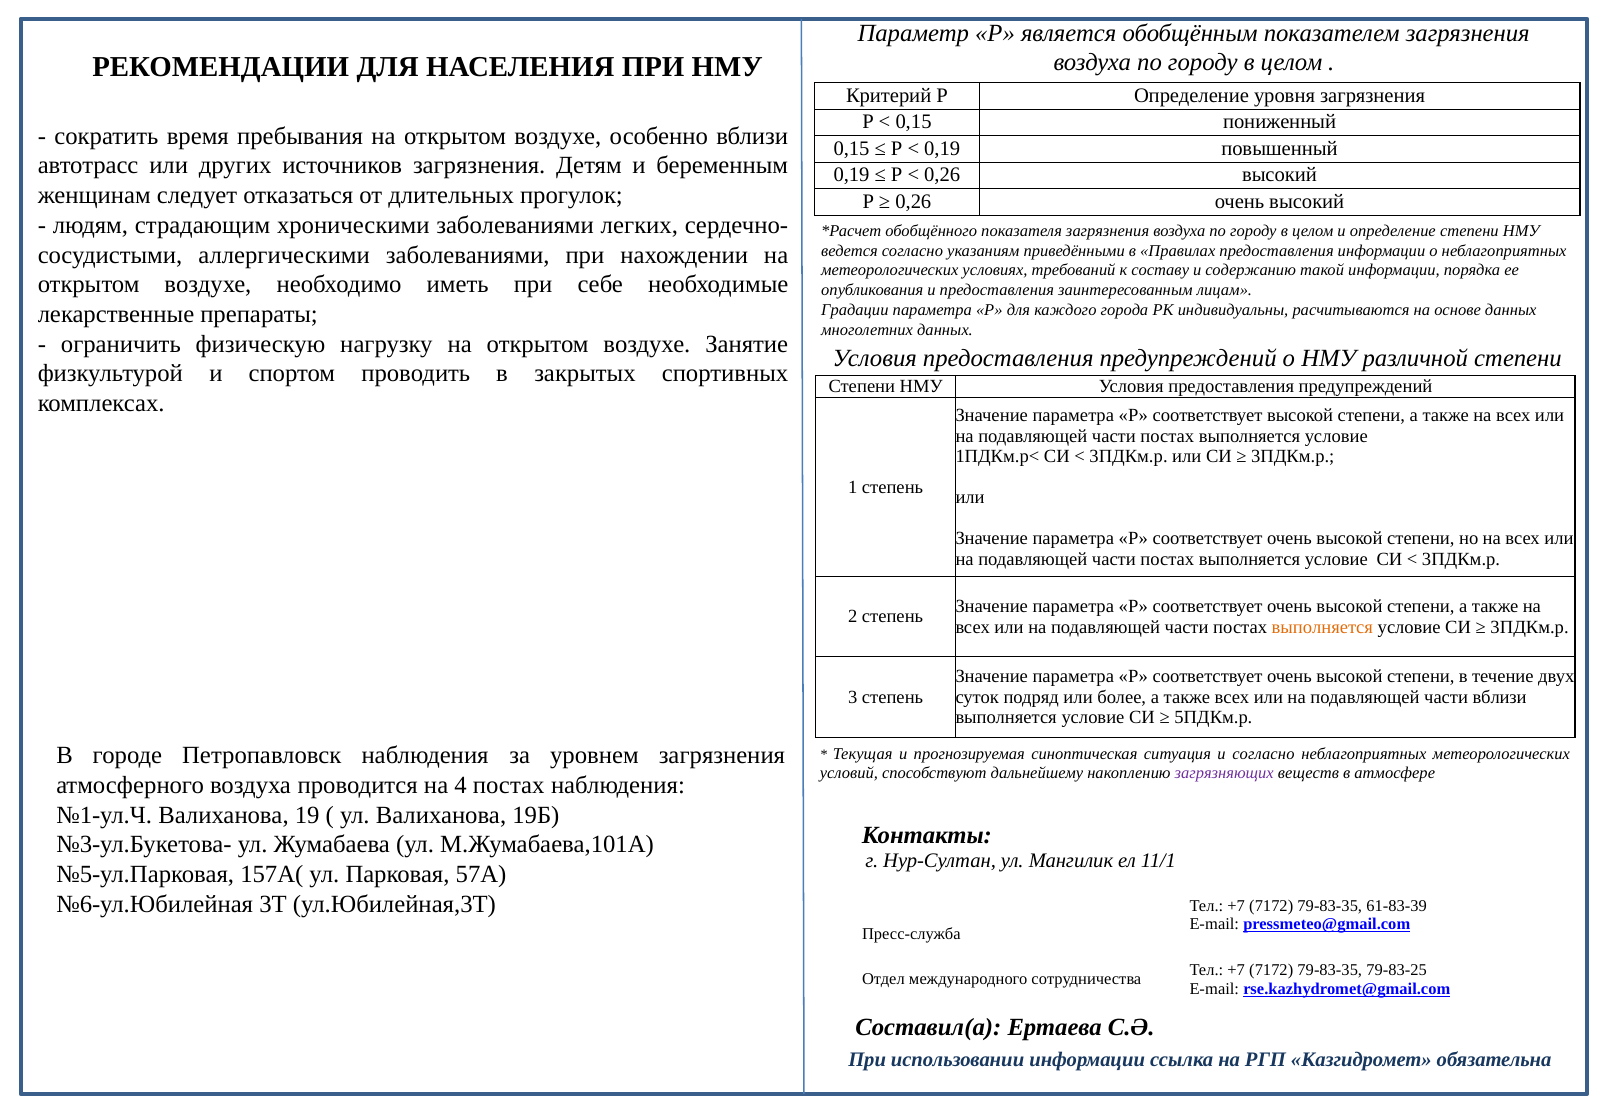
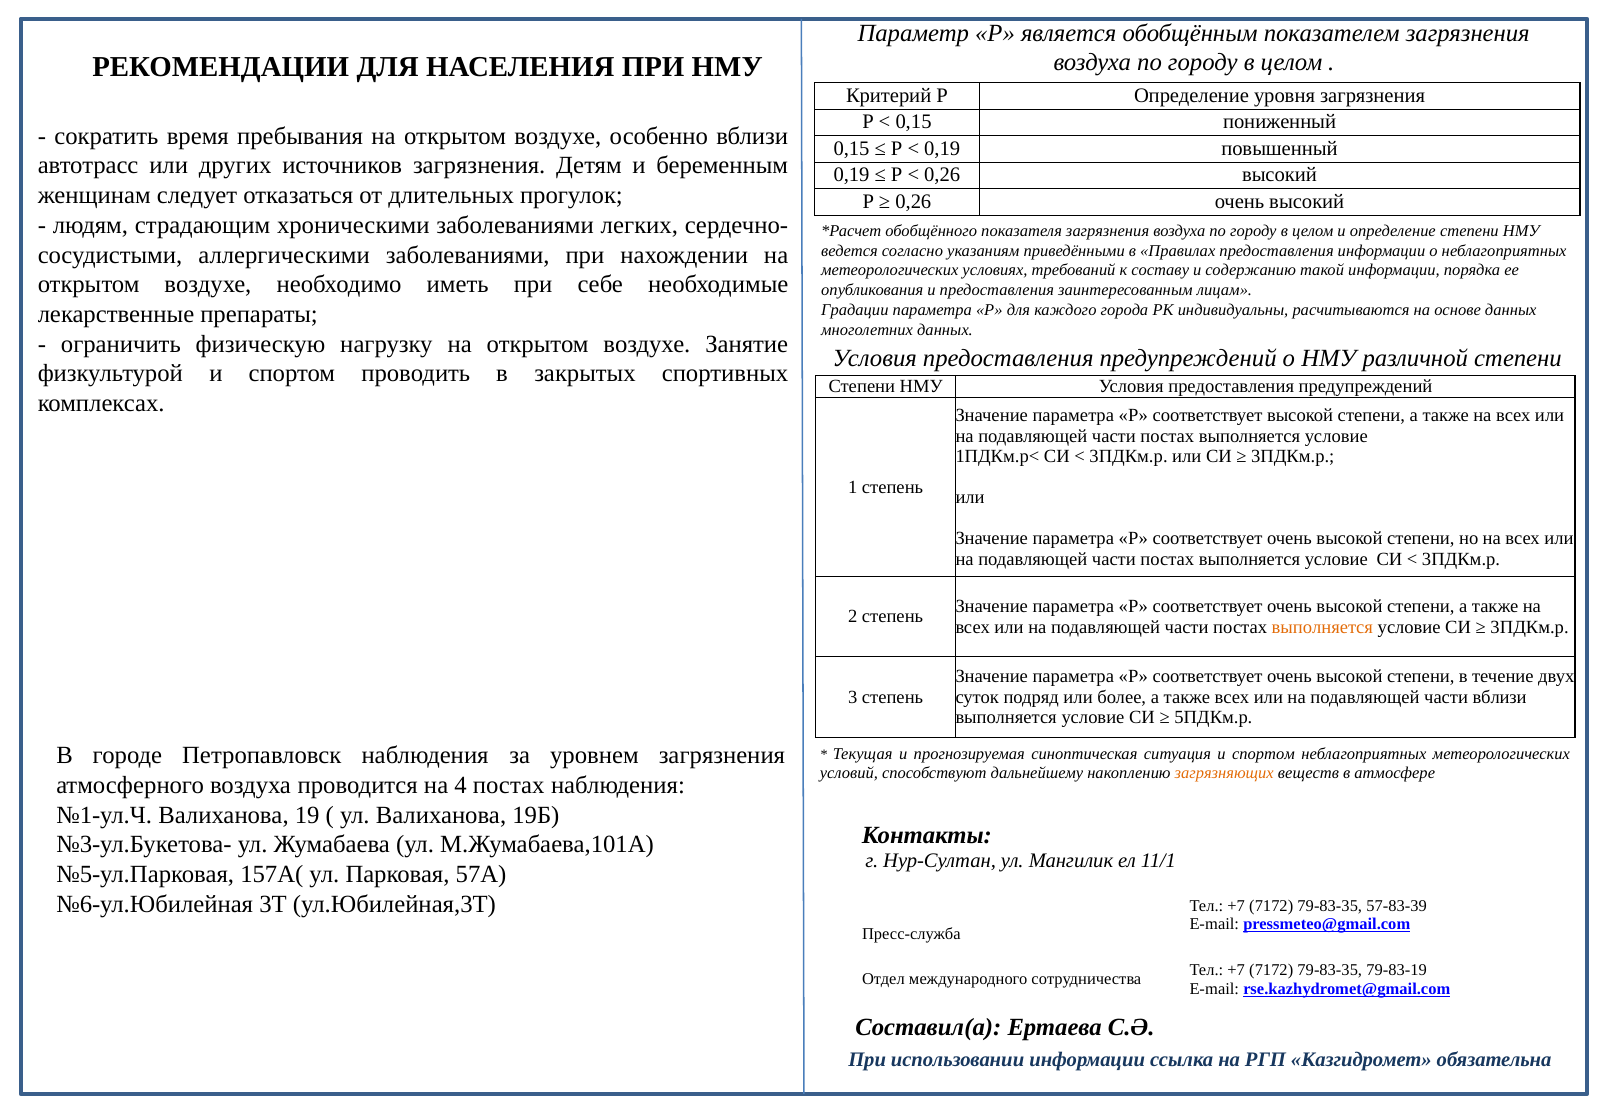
ситуация и согласно: согласно -> спортом
загрязняющих colour: purple -> orange
61-83-39: 61-83-39 -> 57-83-39
79-83-25: 79-83-25 -> 79-83-19
